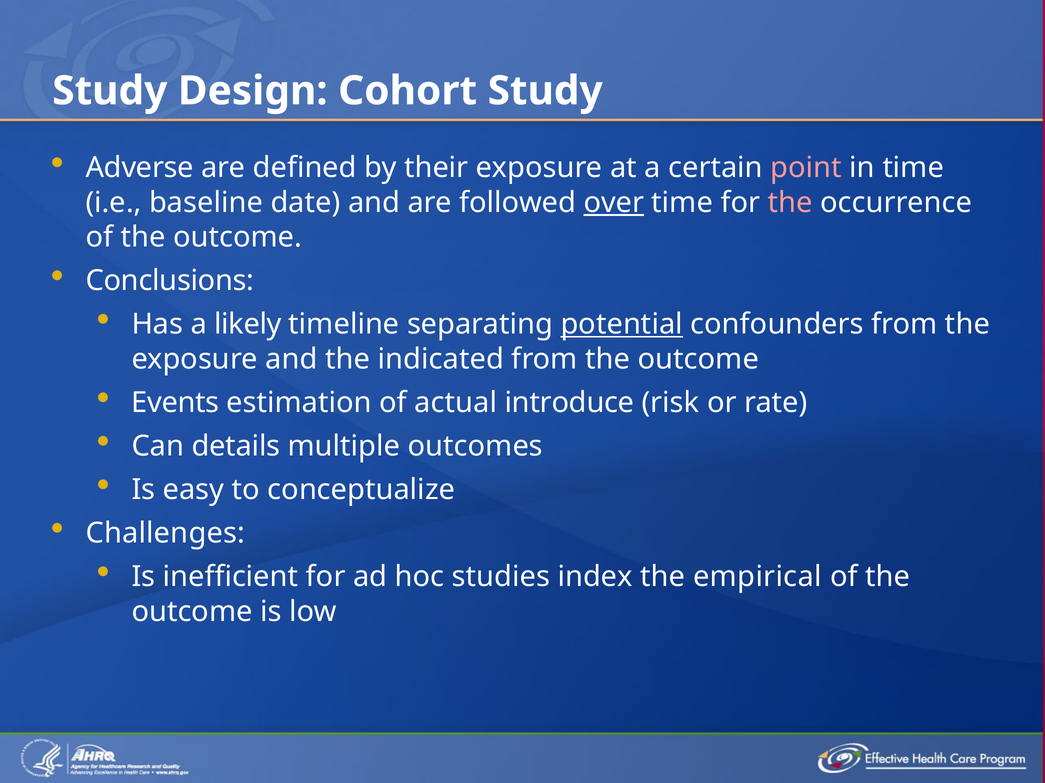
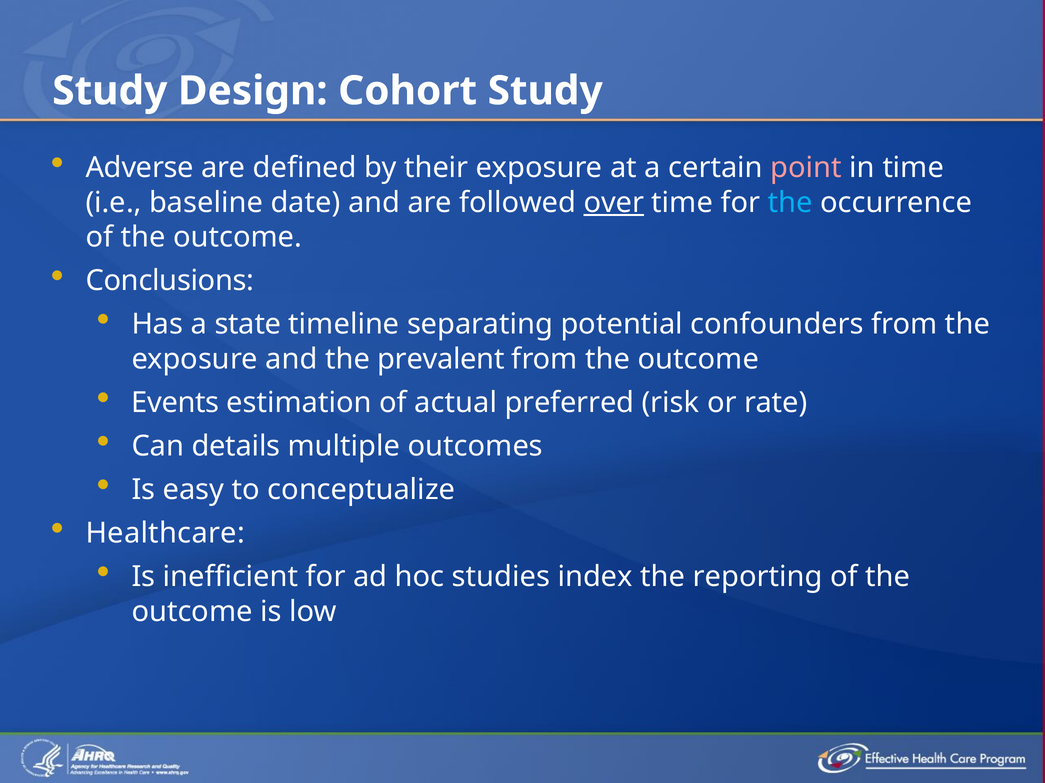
the at (790, 203) colour: pink -> light blue
likely: likely -> state
potential underline: present -> none
indicated: indicated -> prevalent
introduce: introduce -> preferred
Challenges: Challenges -> Healthcare
empirical: empirical -> reporting
